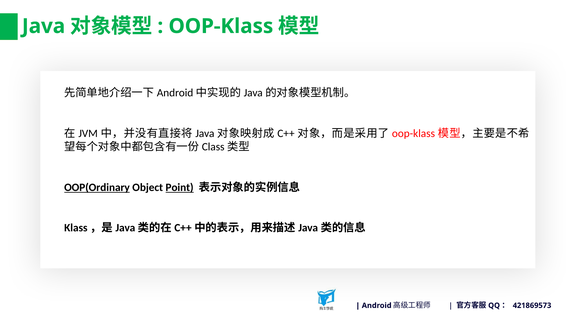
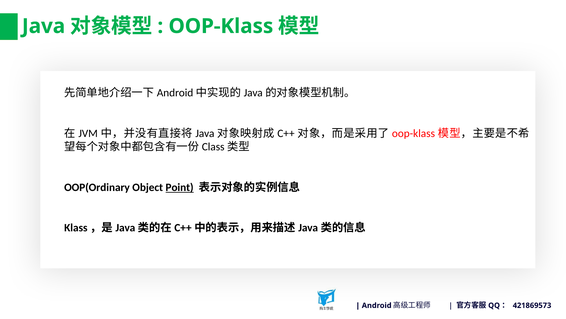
OOP(Ordinary underline: present -> none
